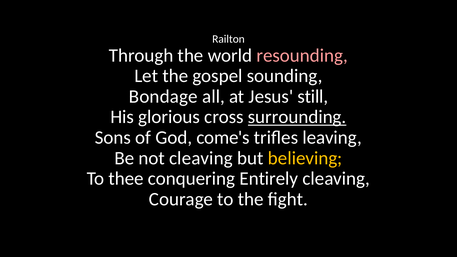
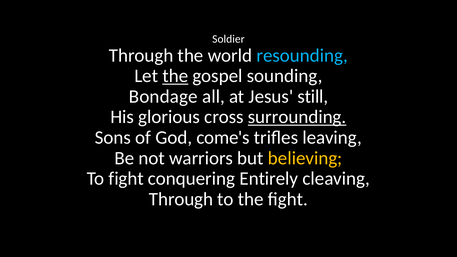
Railton: Railton -> Soldier
resounding colour: pink -> light blue
the at (175, 76) underline: none -> present
not cleaving: cleaving -> warriors
To thee: thee -> fight
Courage at (181, 199): Courage -> Through
